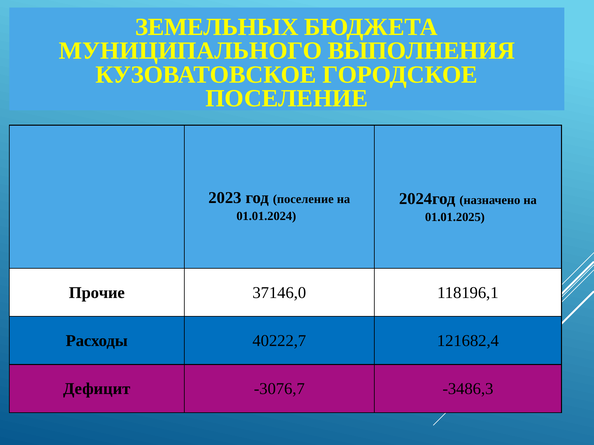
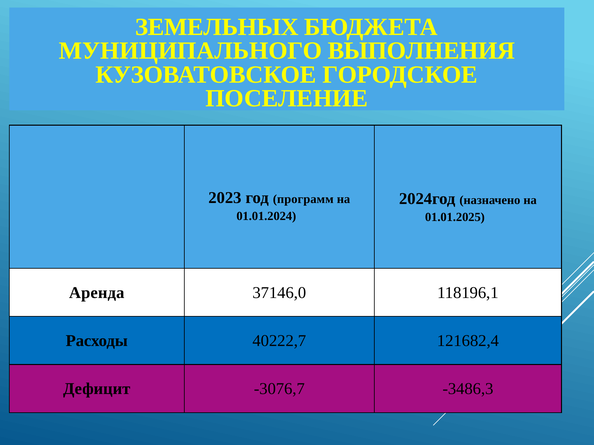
год поселение: поселение -> программ
Прочие: Прочие -> Аренда
